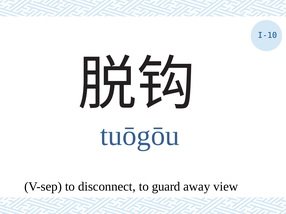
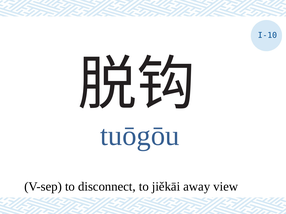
guard: guard -> jiěkāi
